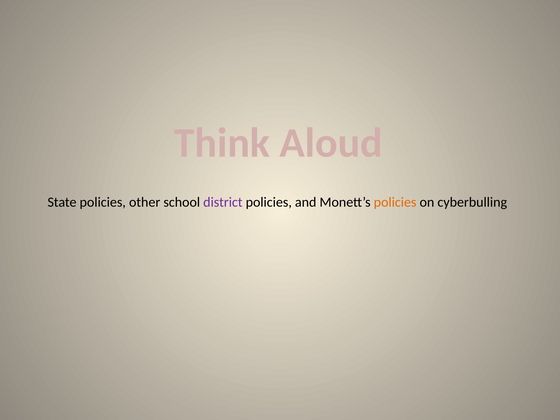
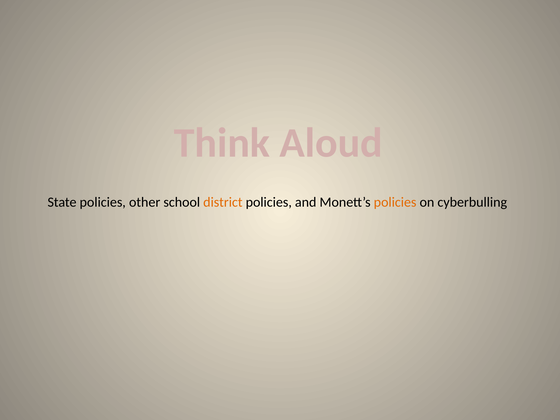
district colour: purple -> orange
